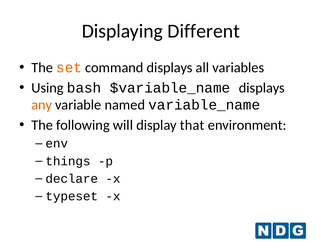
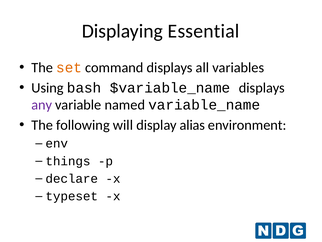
Different: Different -> Essential
any colour: orange -> purple
that: that -> alias
